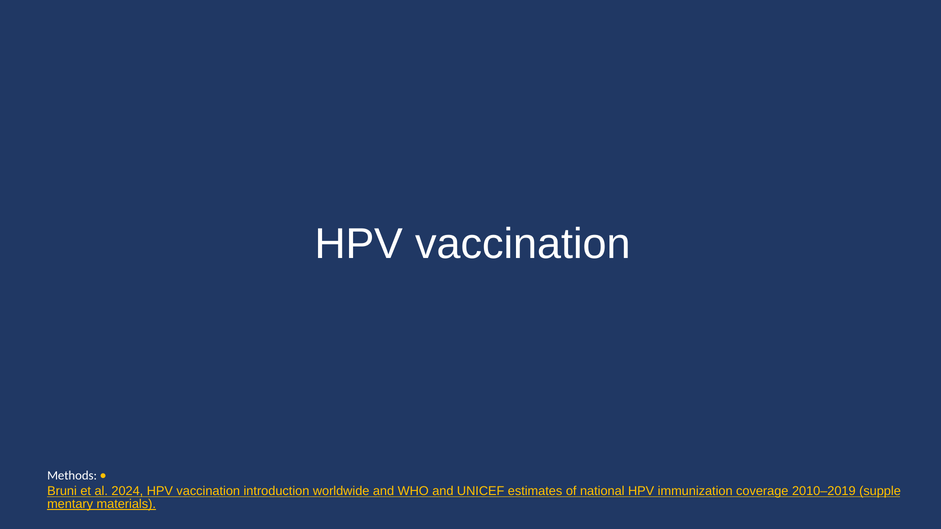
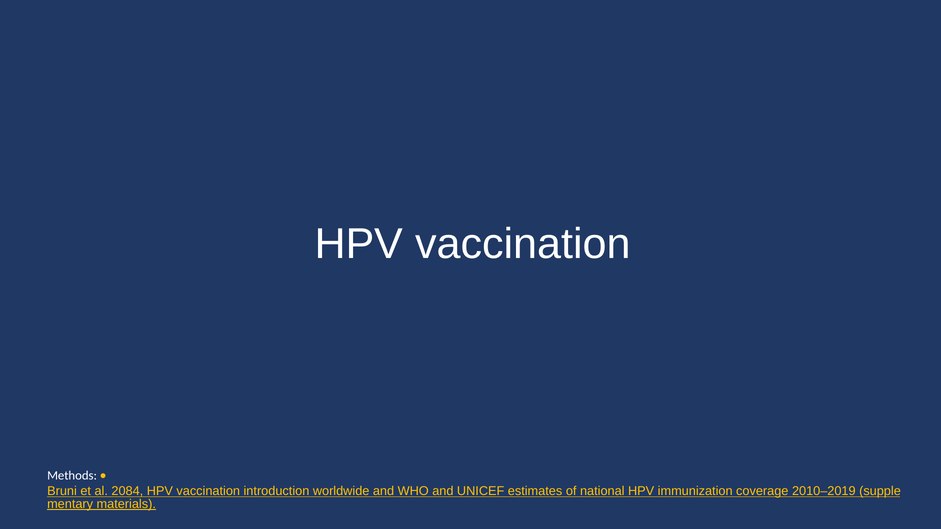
2024: 2024 -> 2084
